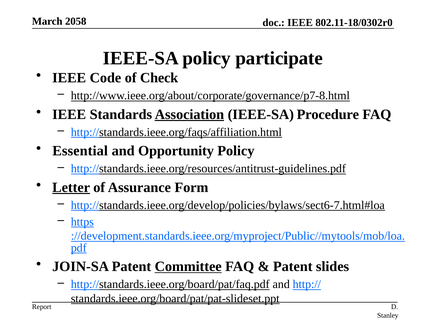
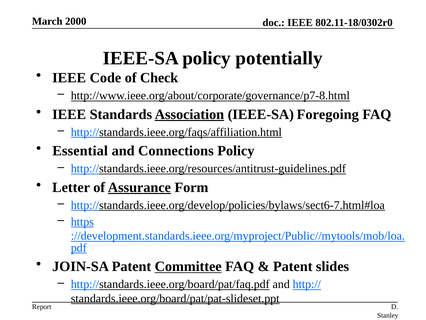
2058: 2058 -> 2000
participate: participate -> potentially
Procedure: Procedure -> Foregoing
Opportunity: Opportunity -> Connections
Letter underline: present -> none
Assurance underline: none -> present
